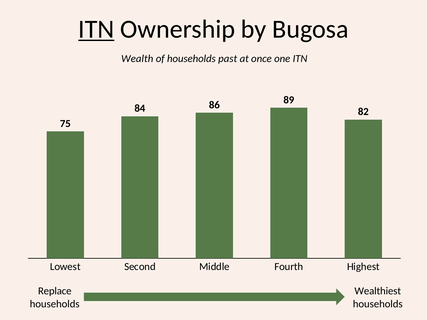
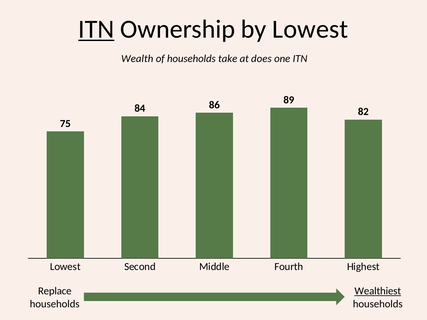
by Bugosa: Bugosa -> Lowest
past: past -> take
once: once -> does
Wealthiest underline: none -> present
